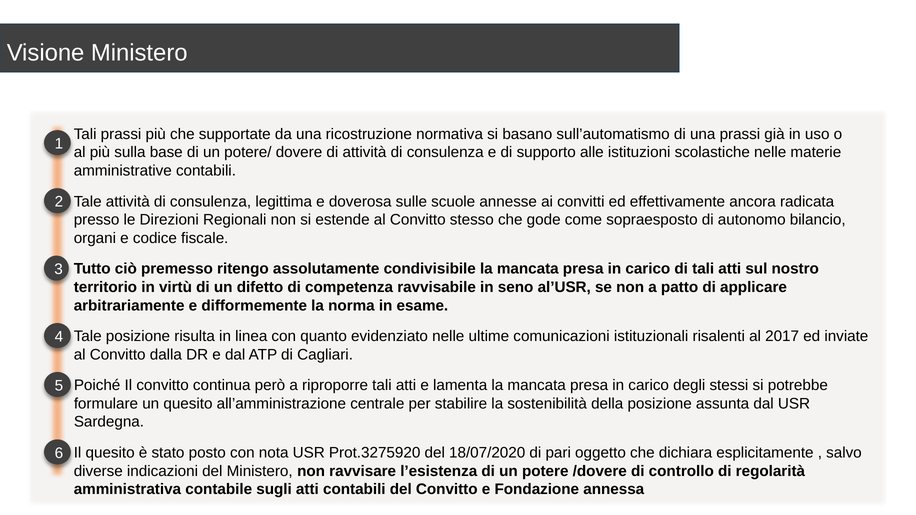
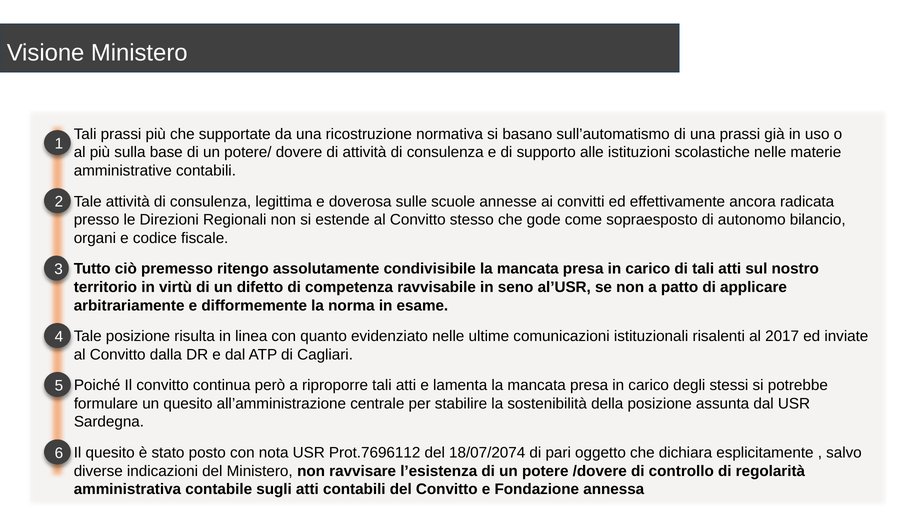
Prot.3275920: Prot.3275920 -> Prot.7696112
18/07/2020: 18/07/2020 -> 18/07/2074
